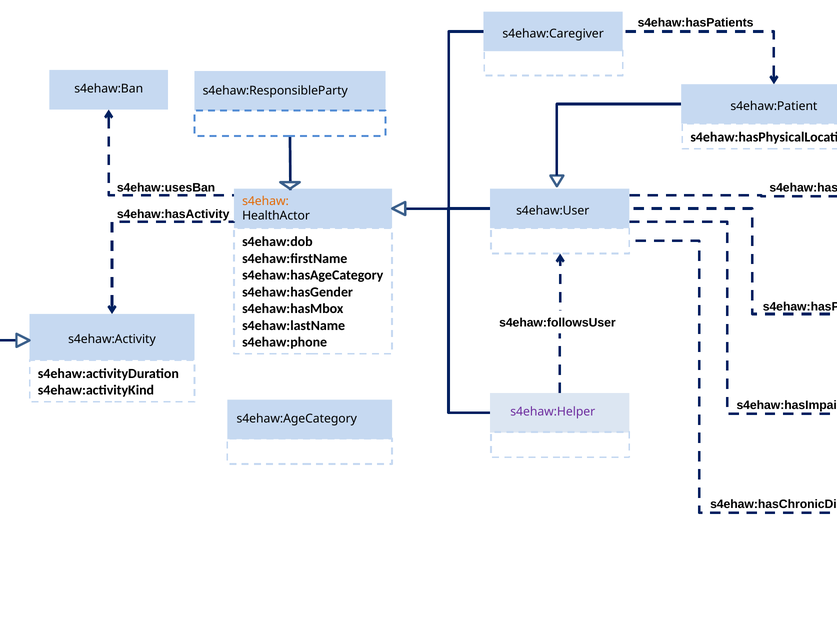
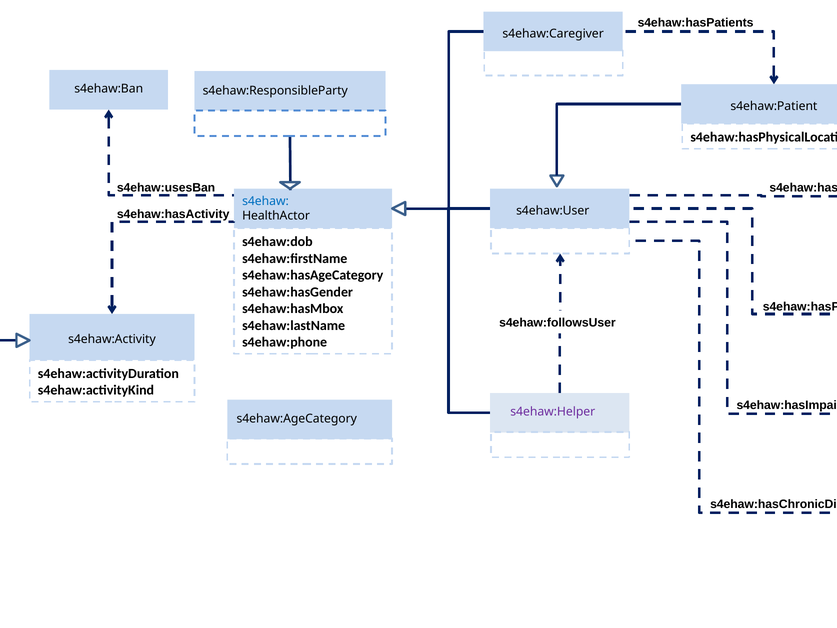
s4ehaw colour: orange -> blue
